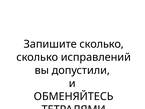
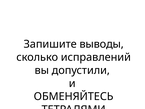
Запишите сколько: сколько -> выводы
